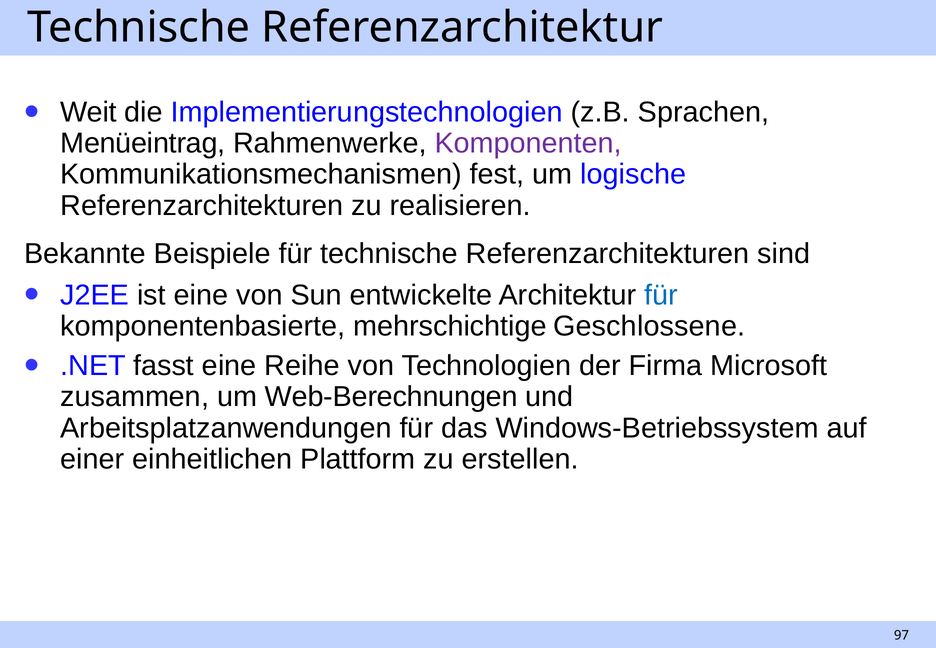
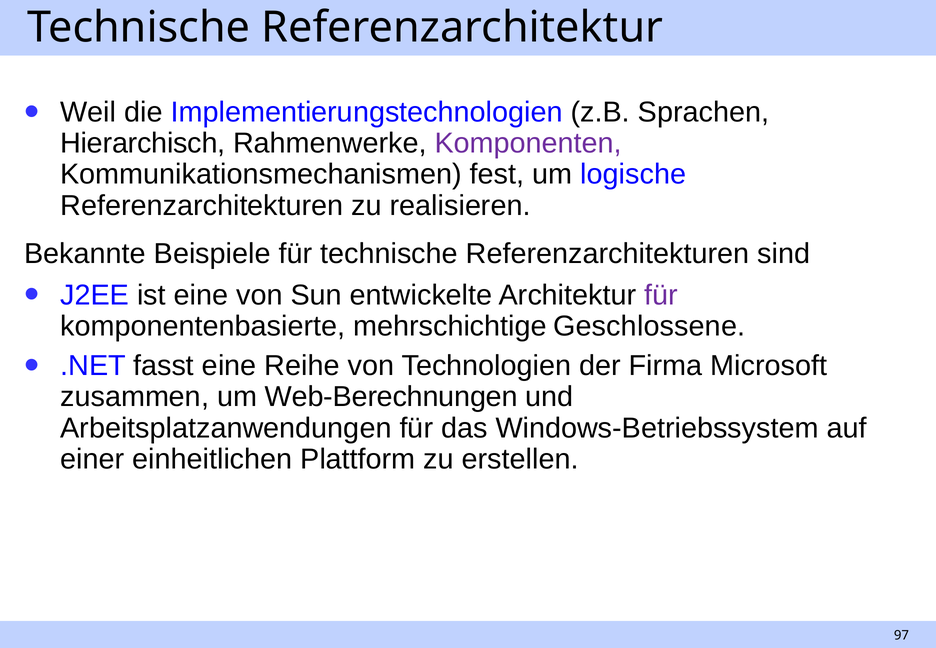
Weit: Weit -> Weil
Menüeintrag: Menüeintrag -> Hierarchisch
für at (661, 295) colour: blue -> purple
